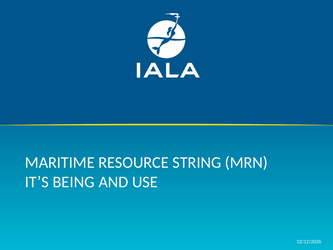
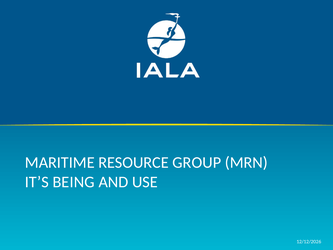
STRING: STRING -> GROUP
